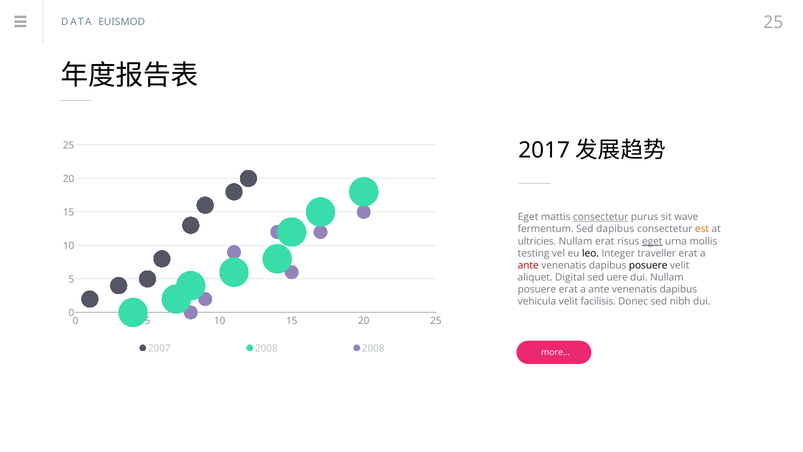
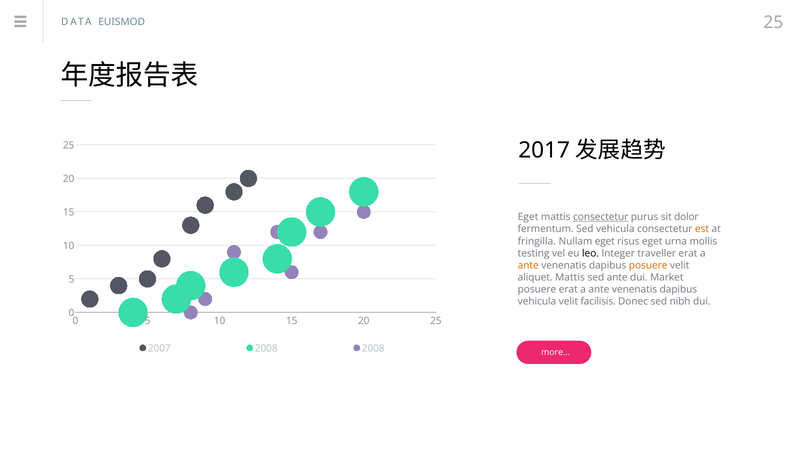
wave: wave -> dolor
Sed dapibus: dapibus -> vehicula
ultricies: ultricies -> fringilla
Nullam erat: erat -> eget
eget at (652, 241) underline: present -> none
ante at (528, 265) colour: red -> orange
posuere at (648, 265) colour: black -> orange
aliquet Digital: Digital -> Mattis
sed uere: uere -> ante
dui Nullam: Nullam -> Market
